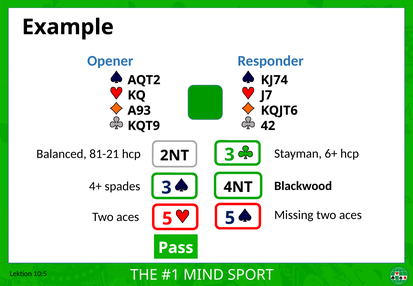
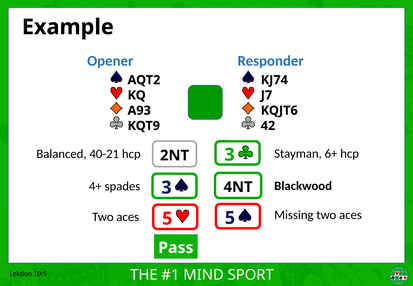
81-21: 81-21 -> 40-21
